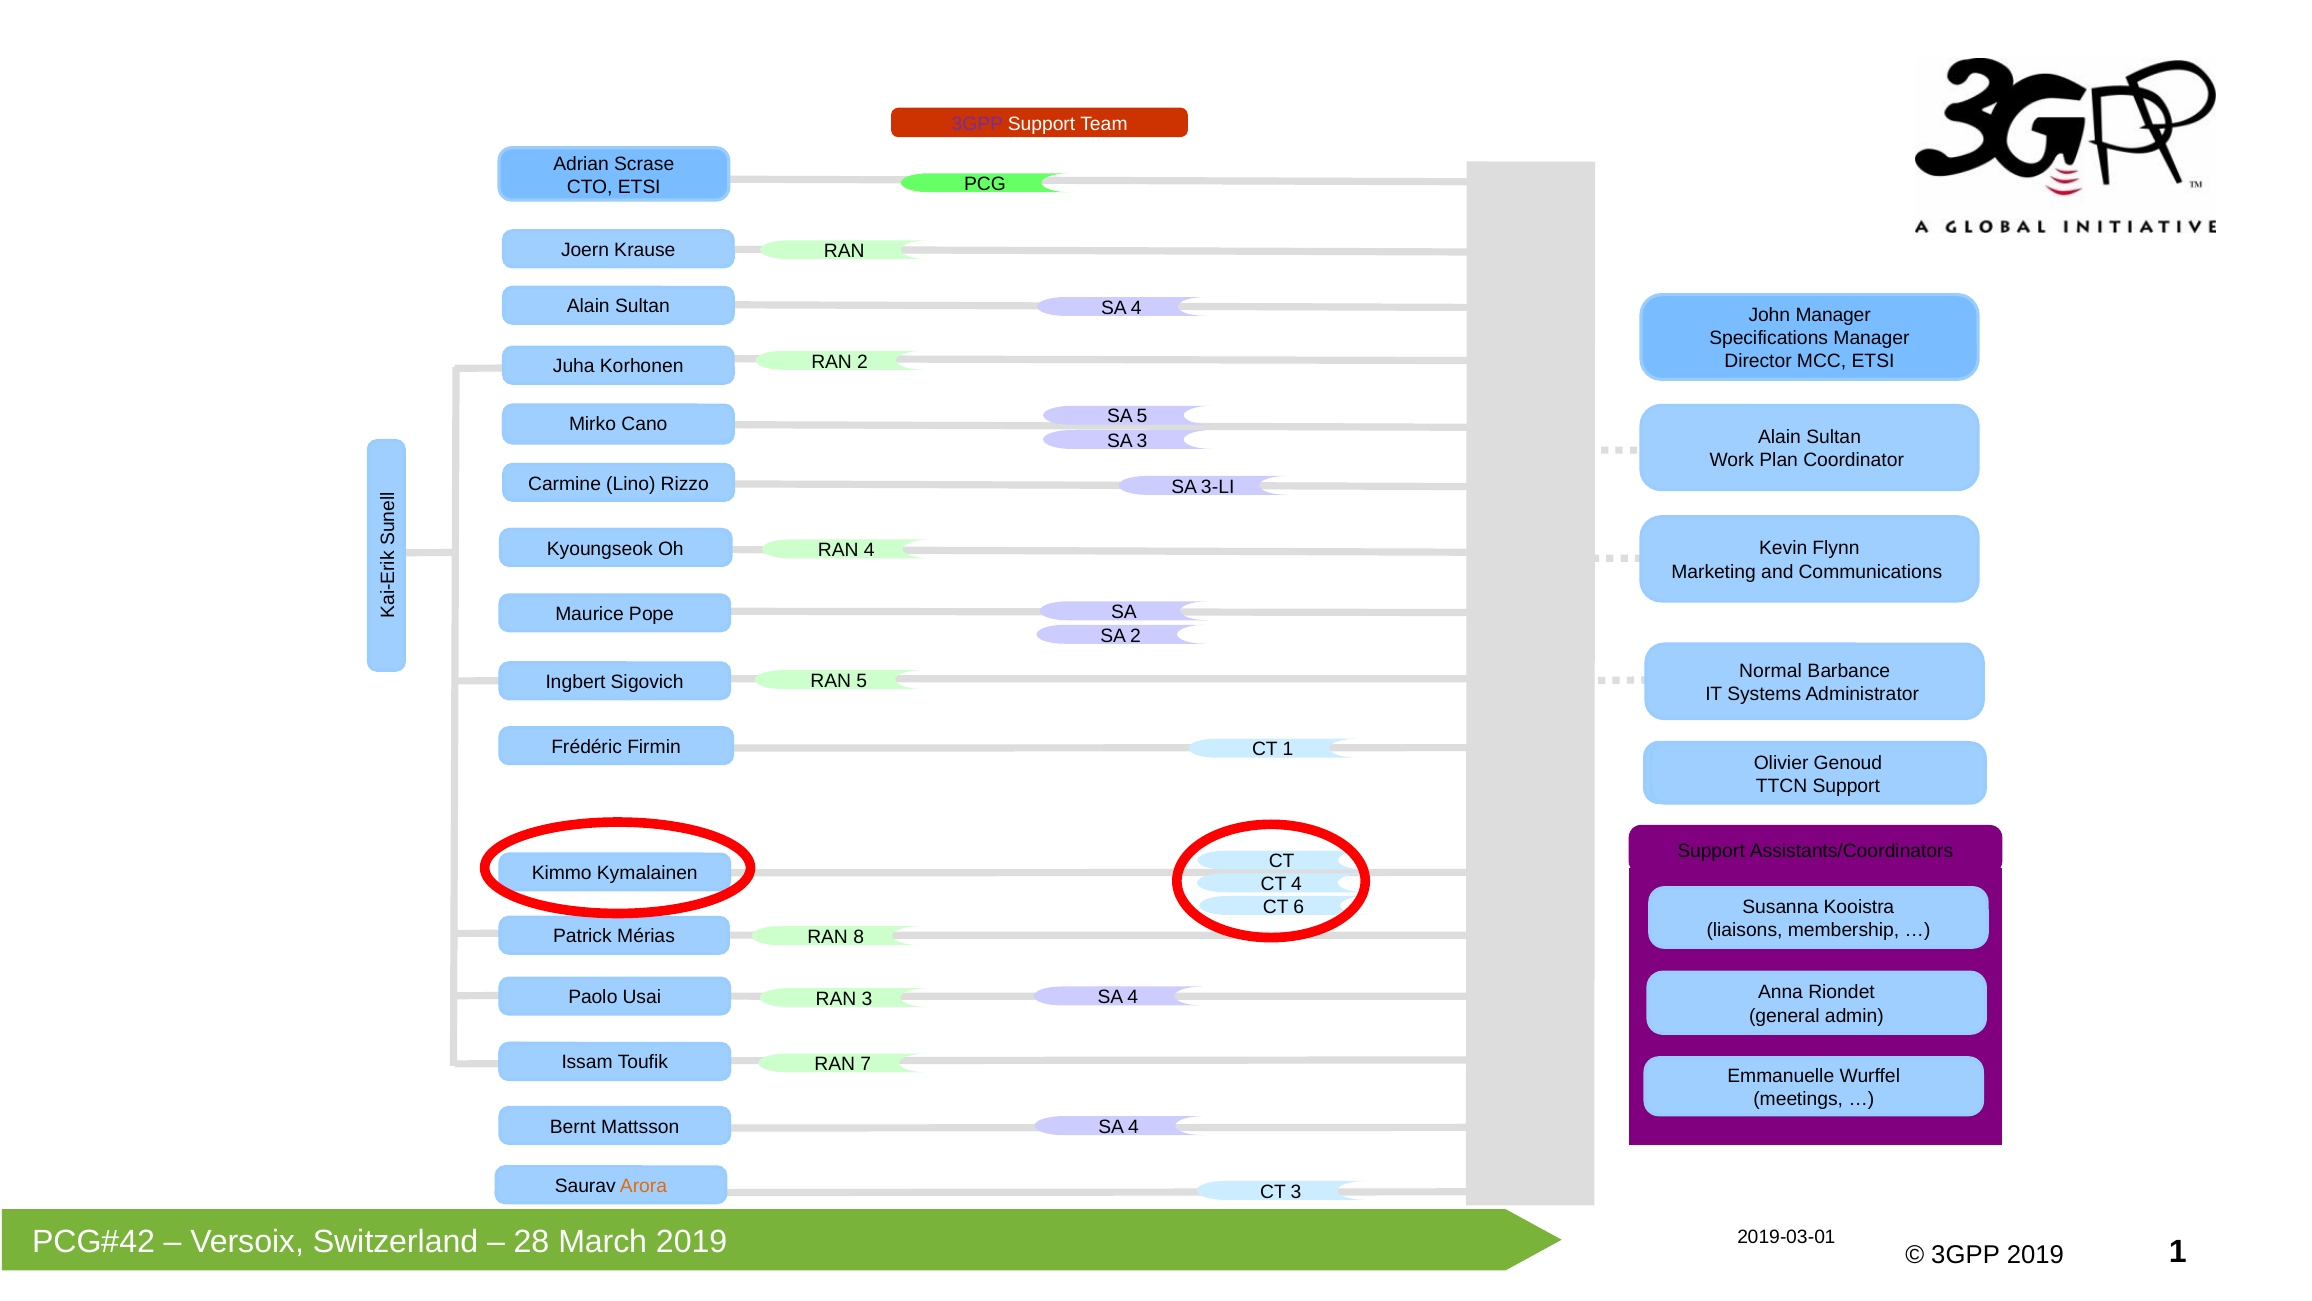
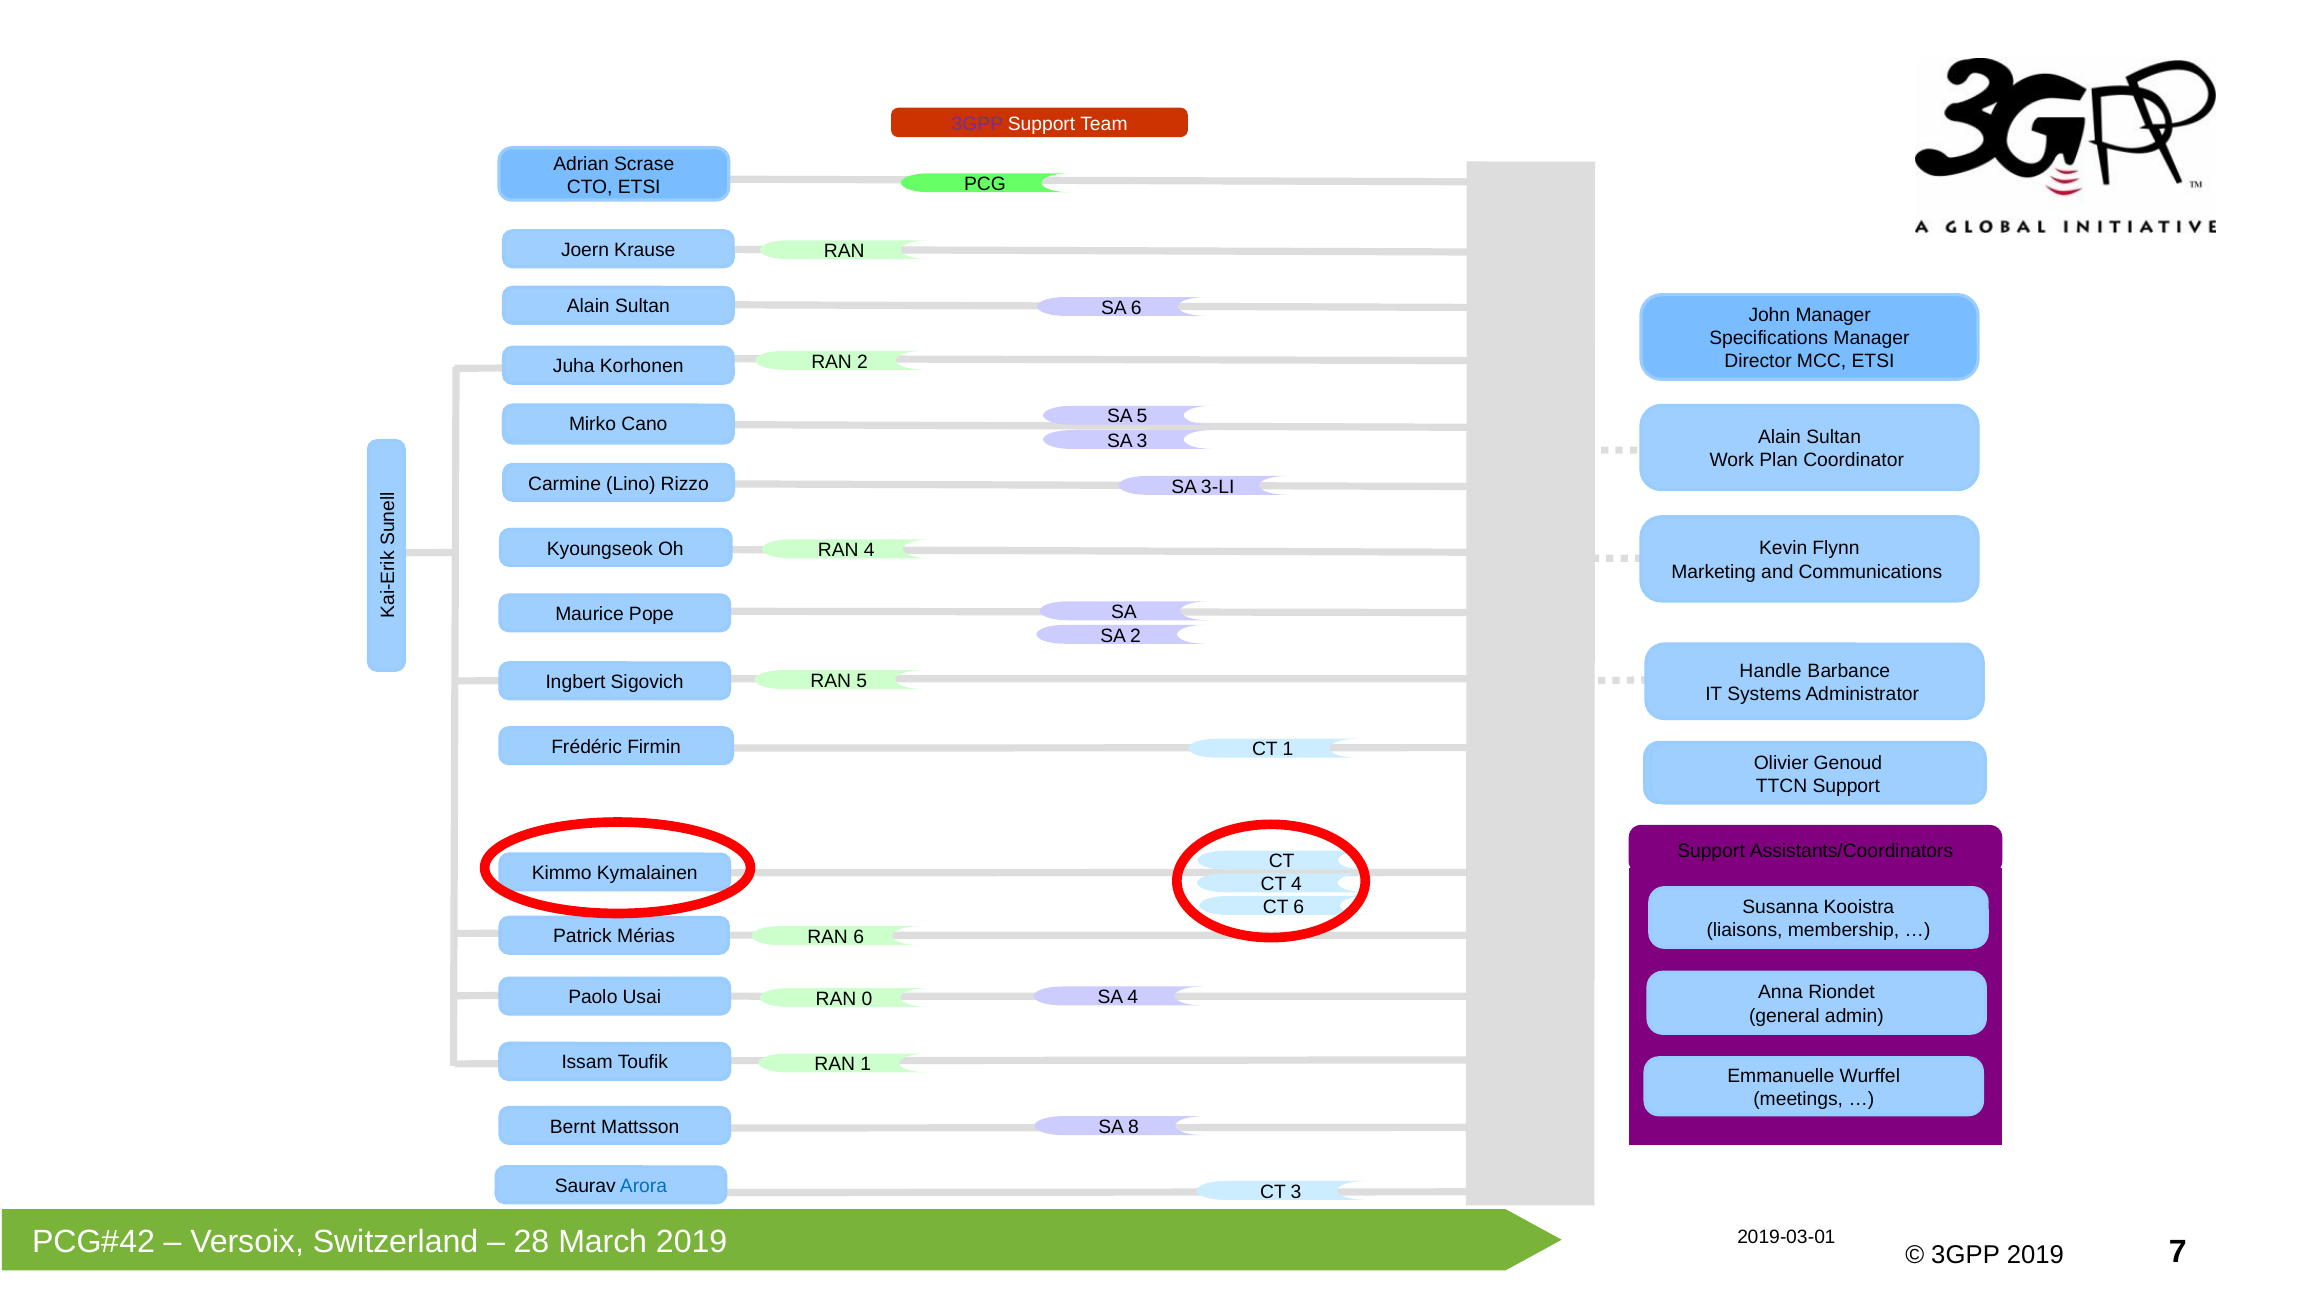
Sultan SA 4: 4 -> 6
Normal: Normal -> Handle
RAN 8: 8 -> 6
RAN 3: 3 -> 0
RAN 7: 7 -> 1
4 at (1134, 1127): 4 -> 8
Arora colour: orange -> blue
1 at (2178, 1252): 1 -> 7
